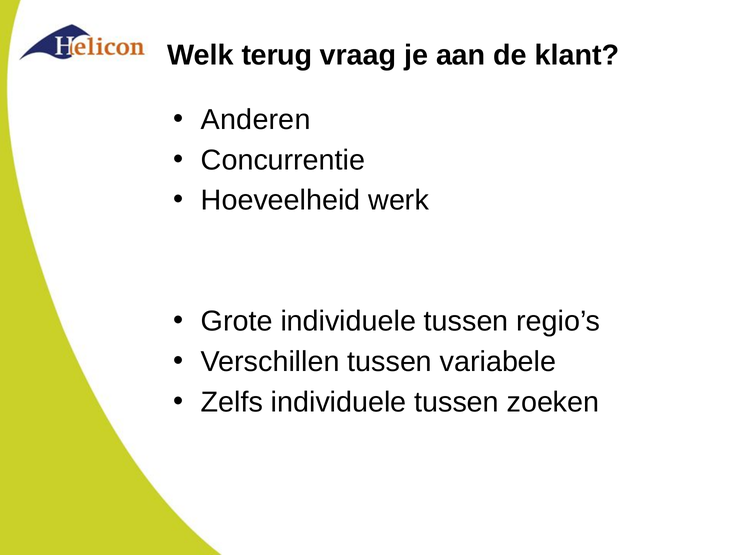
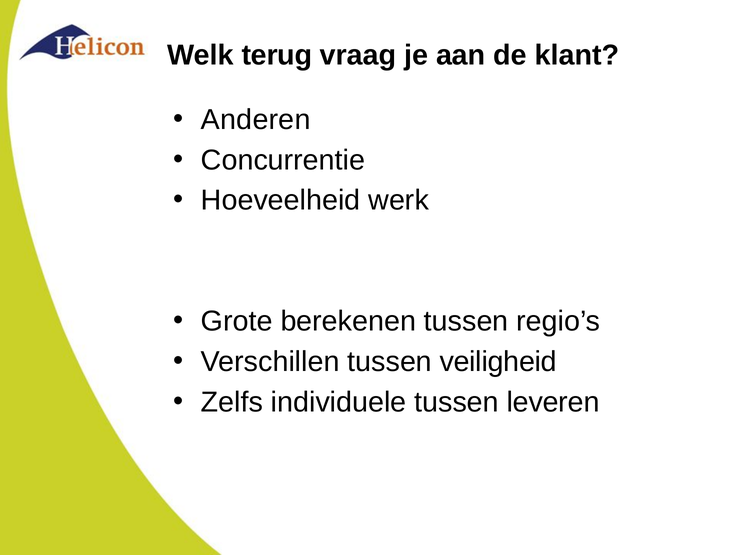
Grote individuele: individuele -> berekenen
variabele: variabele -> veiligheid
zoeken: zoeken -> leveren
